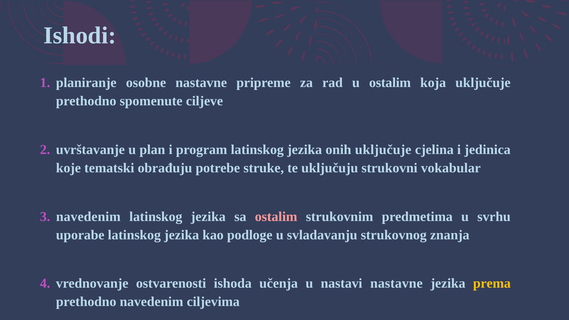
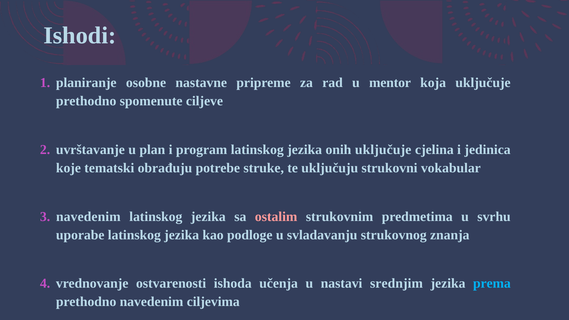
u ostalim: ostalim -> mentor
nastavi nastavne: nastavne -> srednjim
prema colour: yellow -> light blue
